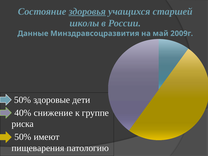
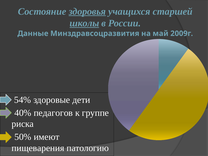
школы underline: none -> present
50% at (23, 100): 50% -> 54%
снижение: снижение -> педагогов
